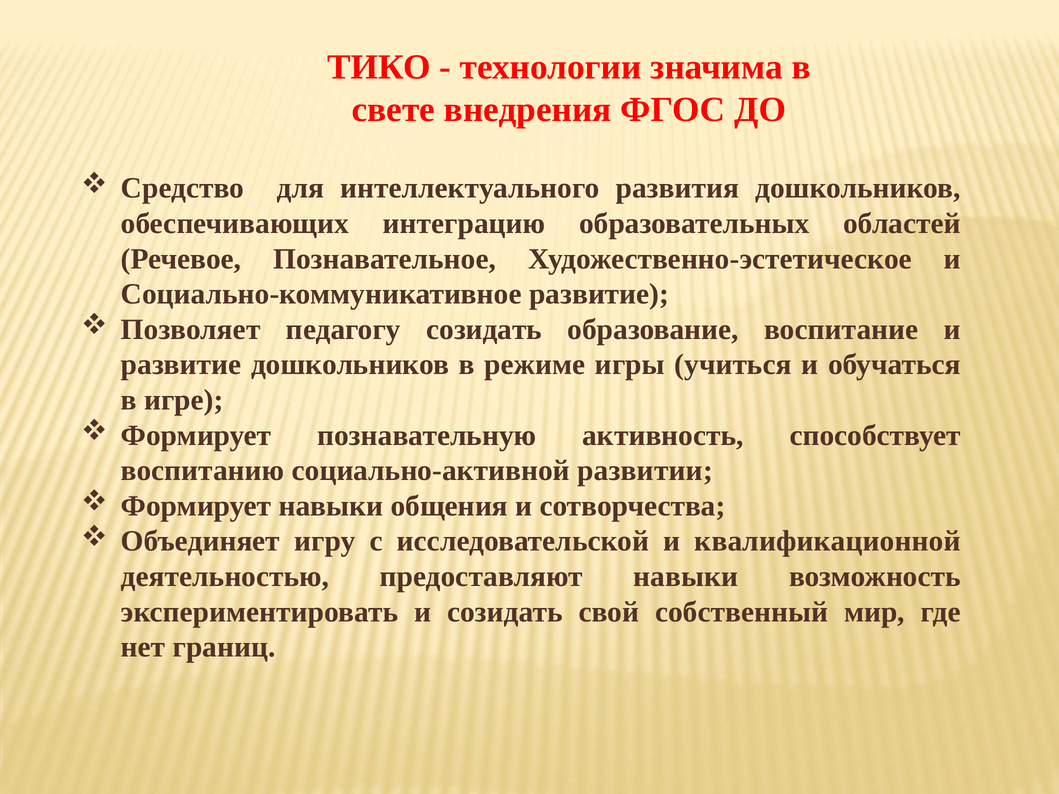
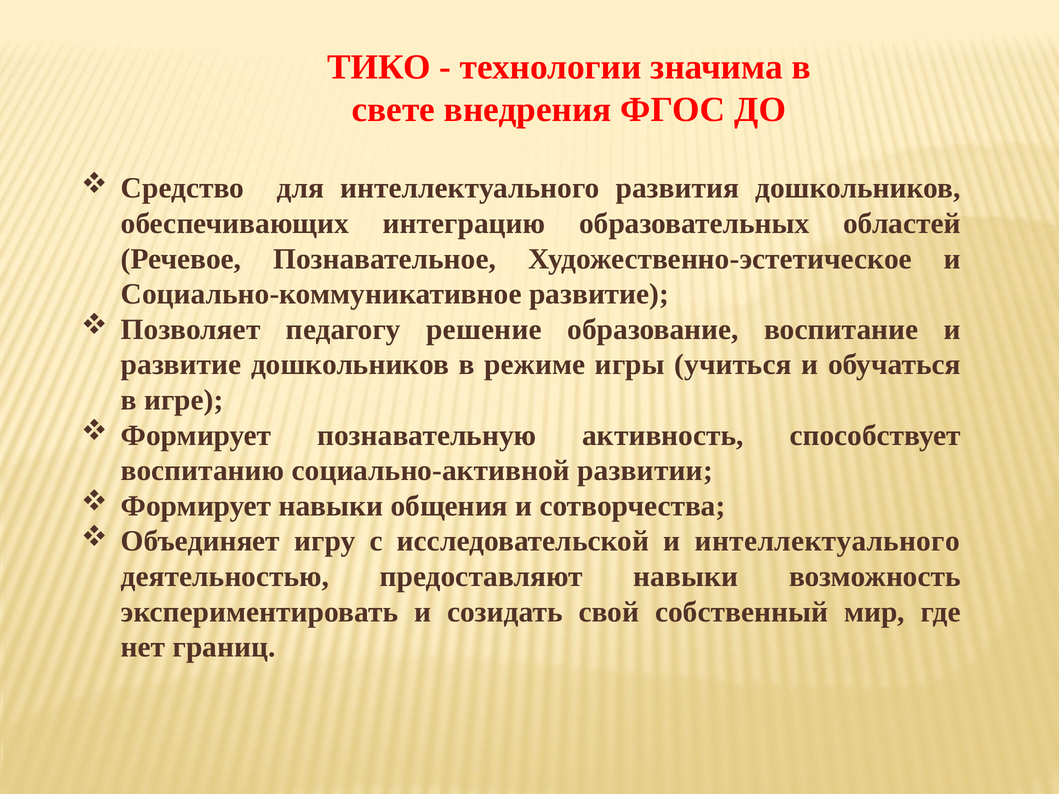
педагогу созидать: созидать -> решение
и квалификационной: квалификационной -> интеллектуального
